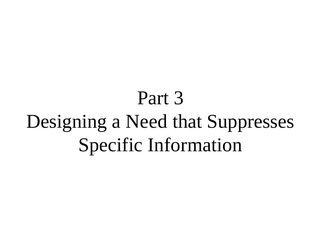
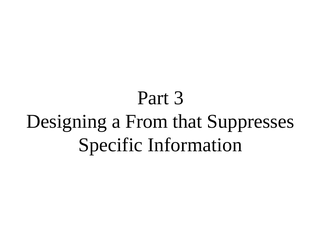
Need: Need -> From
